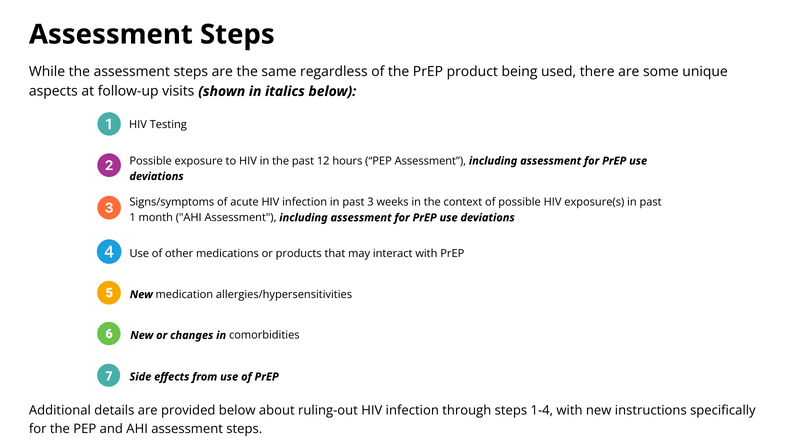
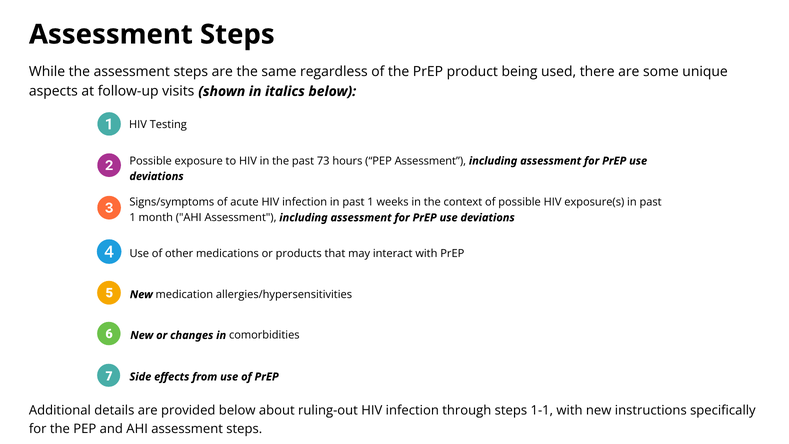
12: 12 -> 73
infection in past 3: 3 -> 1
1-4: 1-4 -> 1-1
